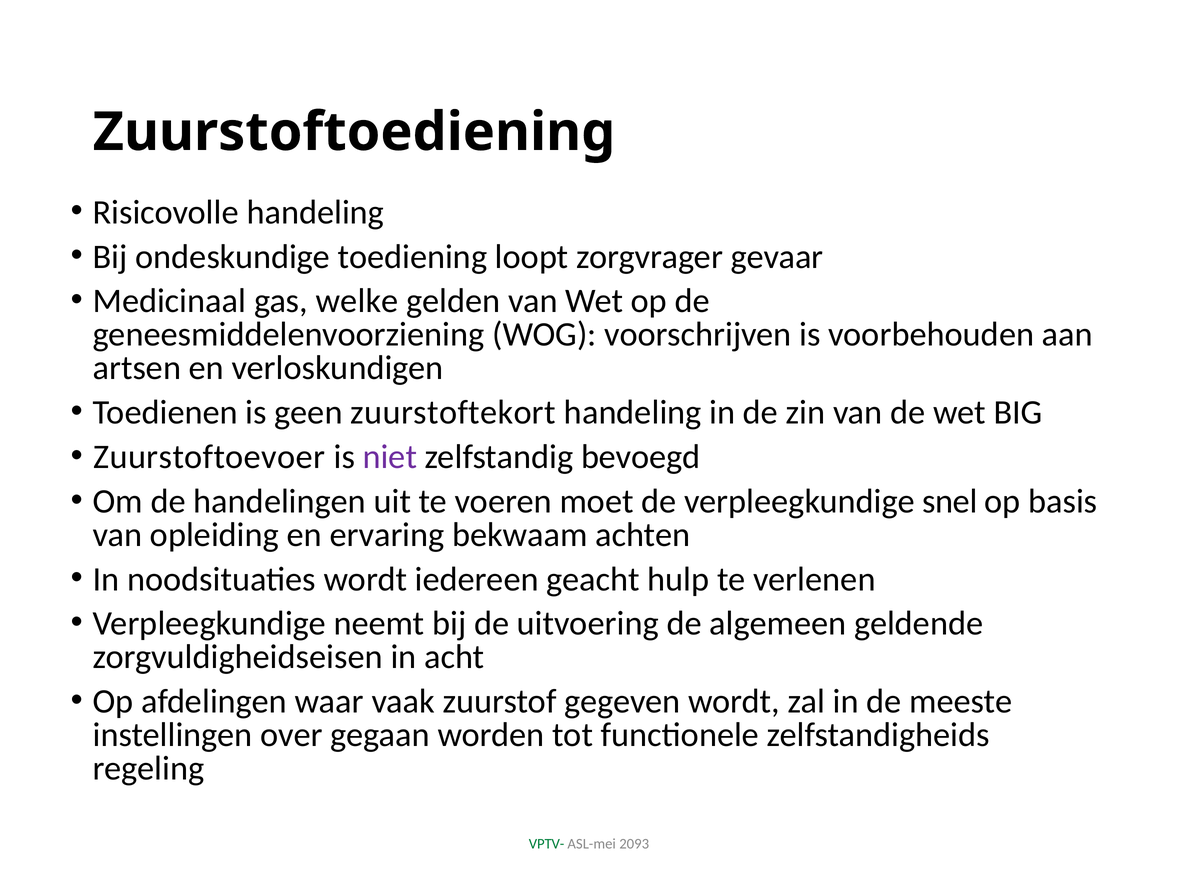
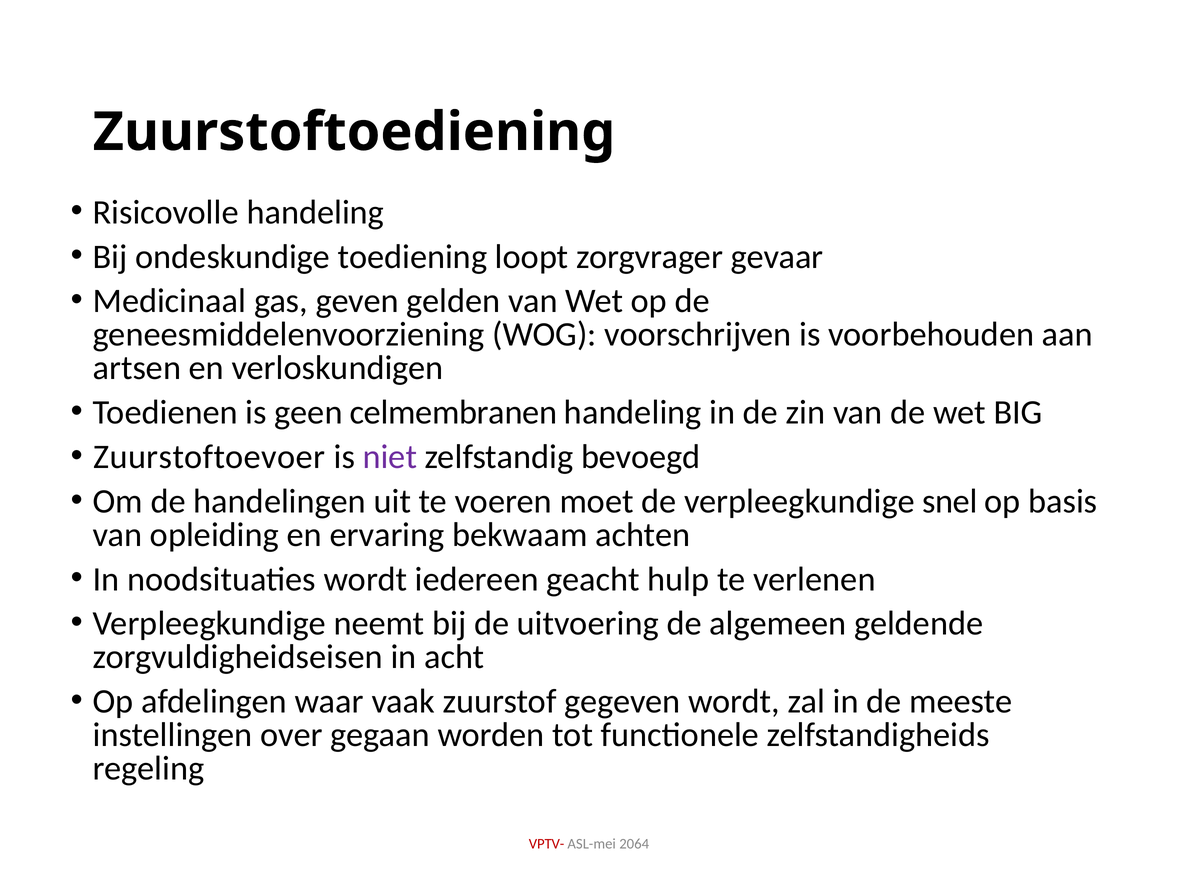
welke: welke -> geven
zuurstoftekort: zuurstoftekort -> celmembranen
VPTV- colour: green -> red
2093: 2093 -> 2064
